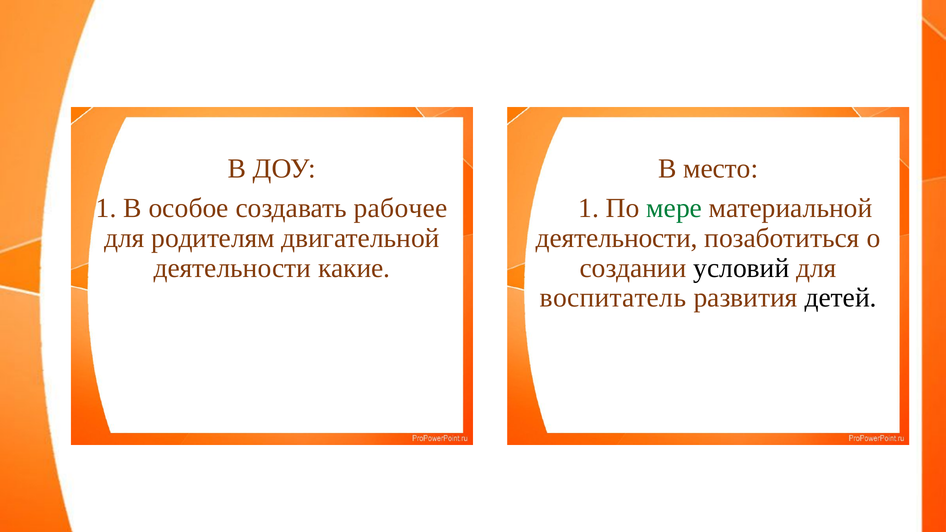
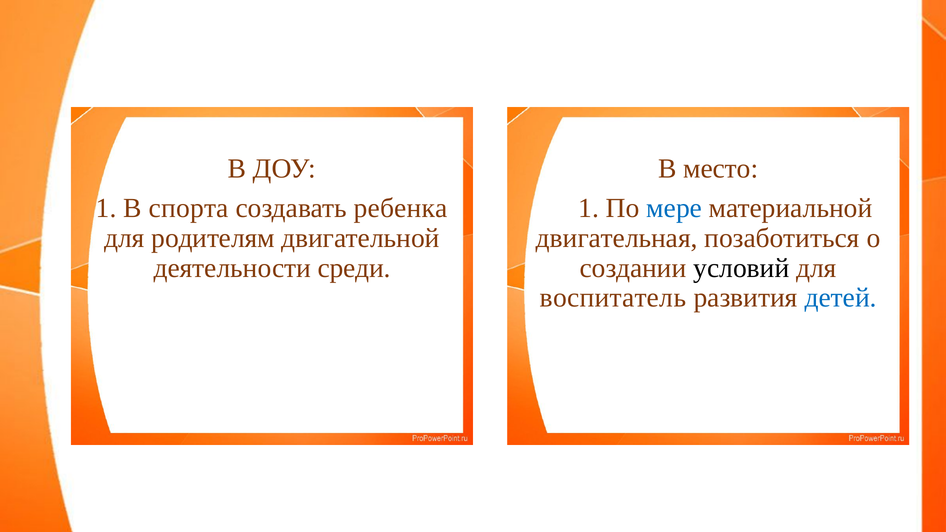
особое: особое -> спорта
рабочее: рабочее -> ребенка
мере colour: green -> blue
деятельности at (617, 238): деятельности -> двигательная
какие: какие -> среди
детей colour: black -> blue
